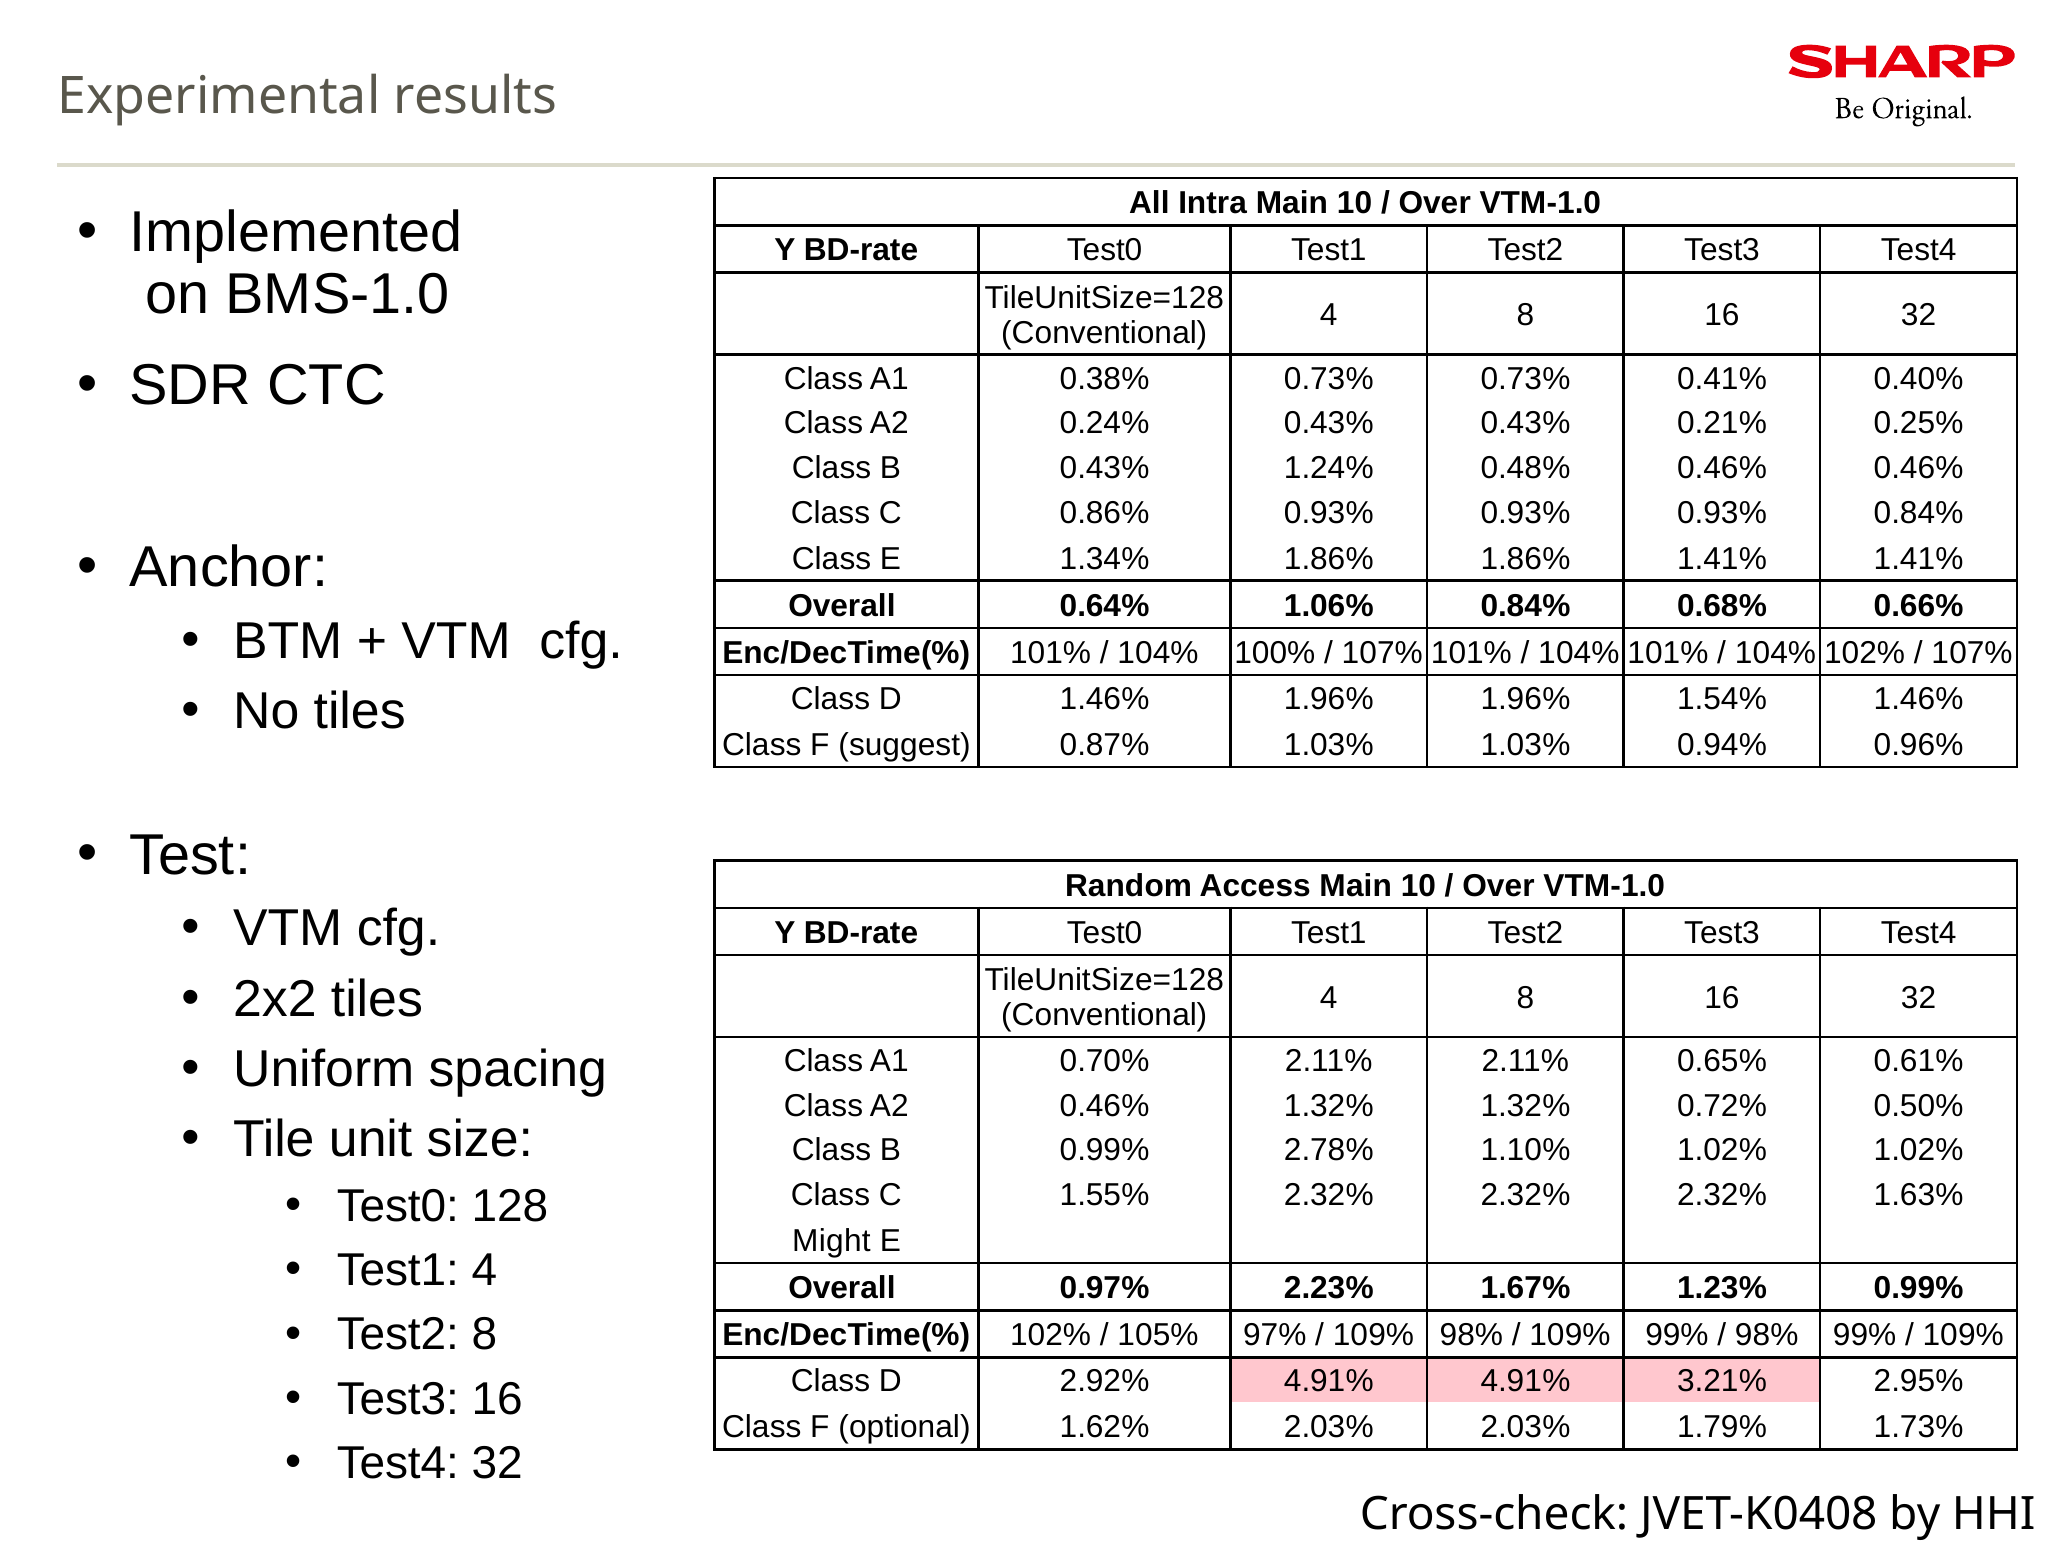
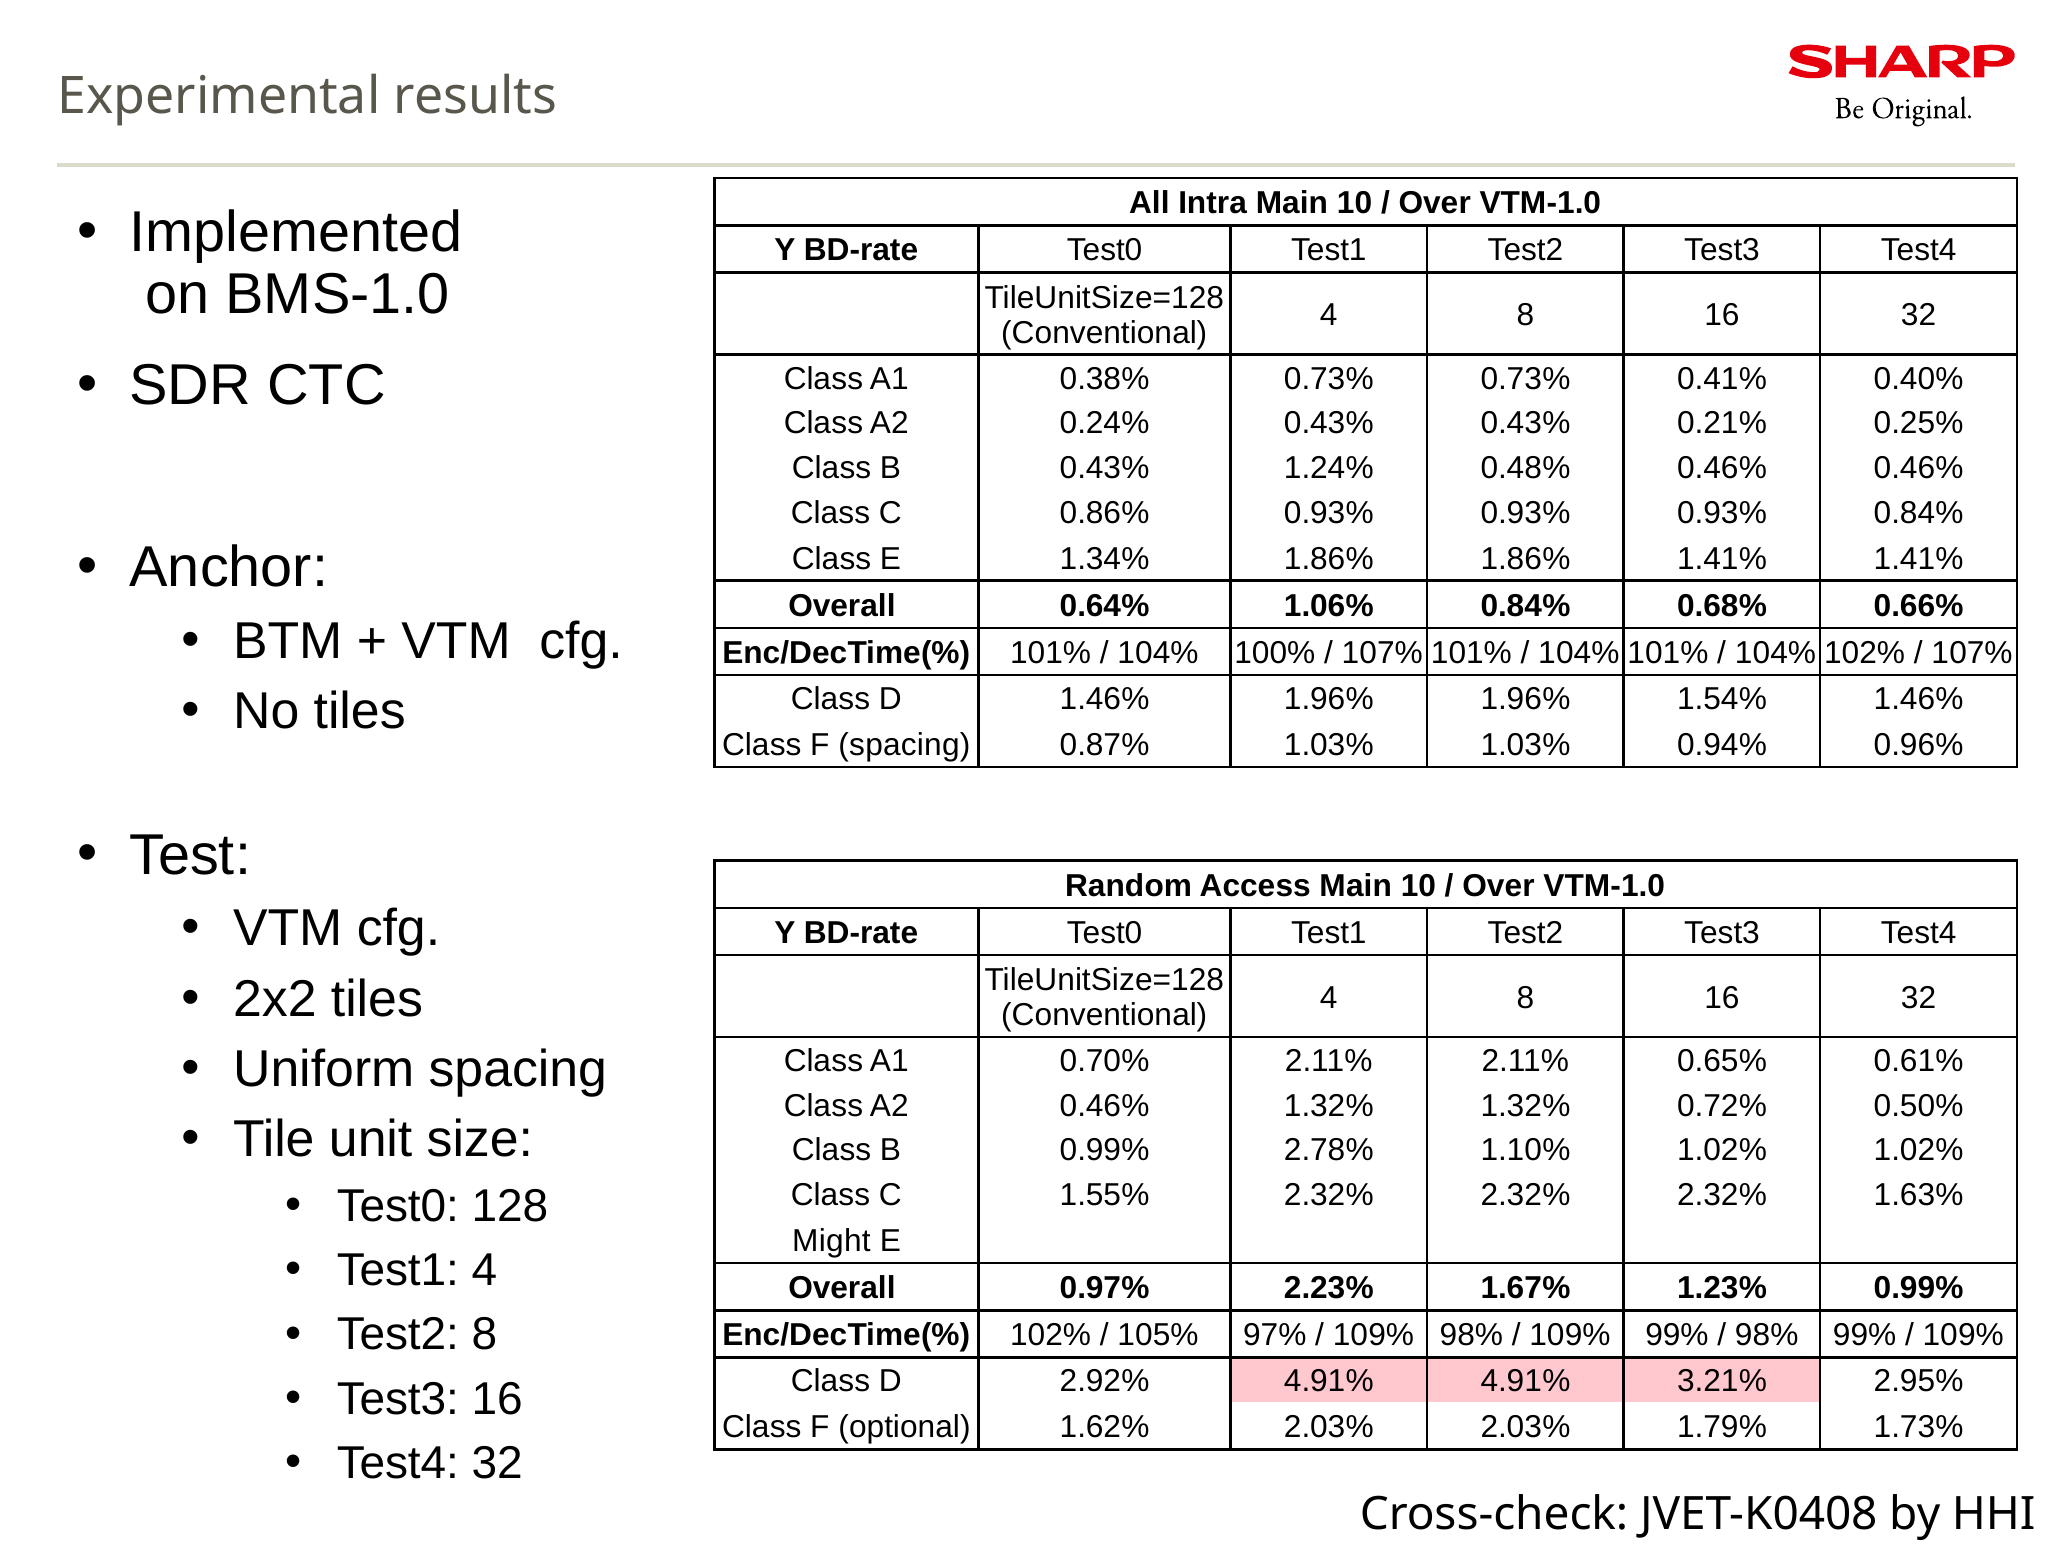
F suggest: suggest -> spacing
